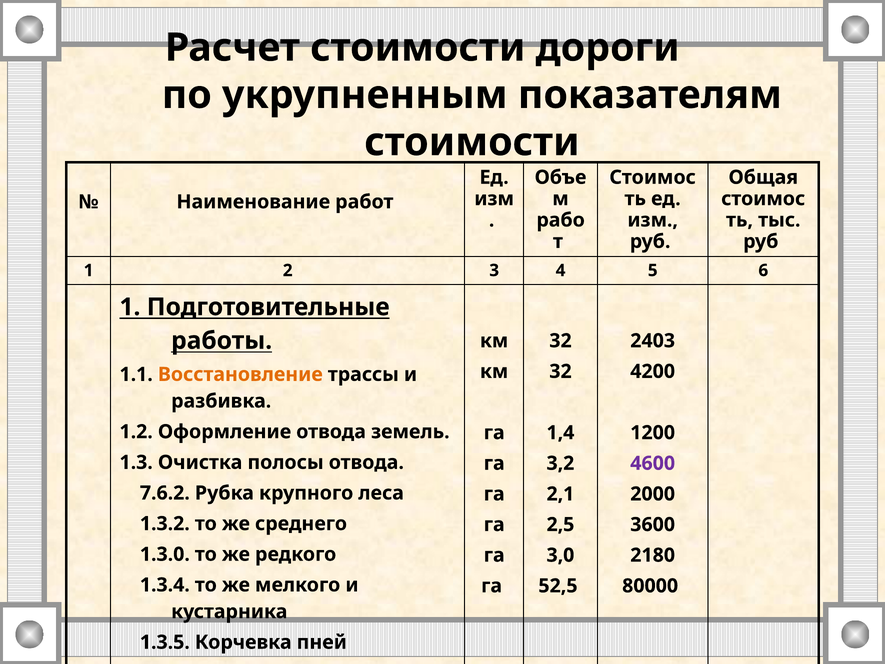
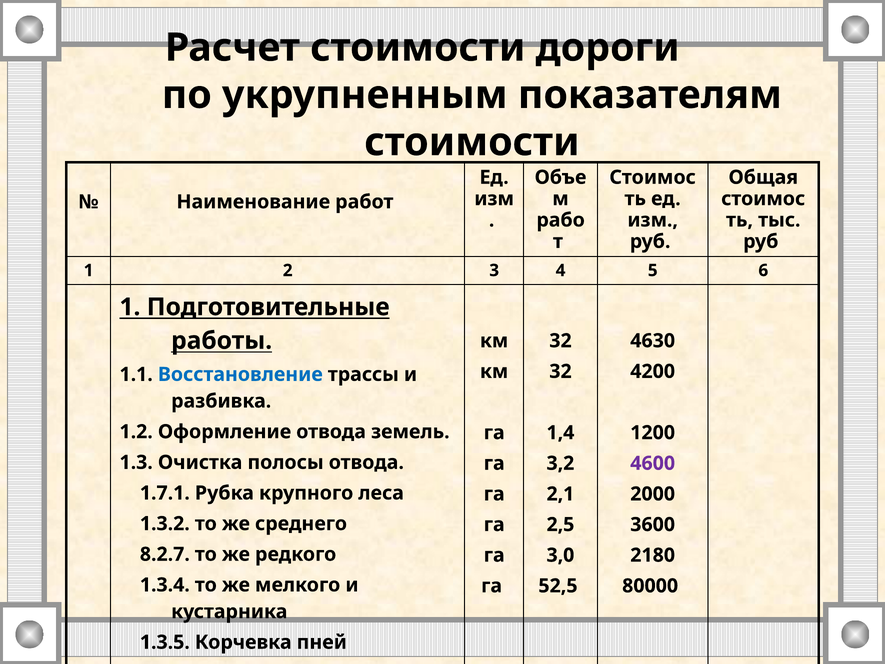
2403: 2403 -> 4630
Восстановление colour: orange -> blue
7.6.2: 7.6.2 -> 1.7.1
1.3.0: 1.3.0 -> 8.2.7
